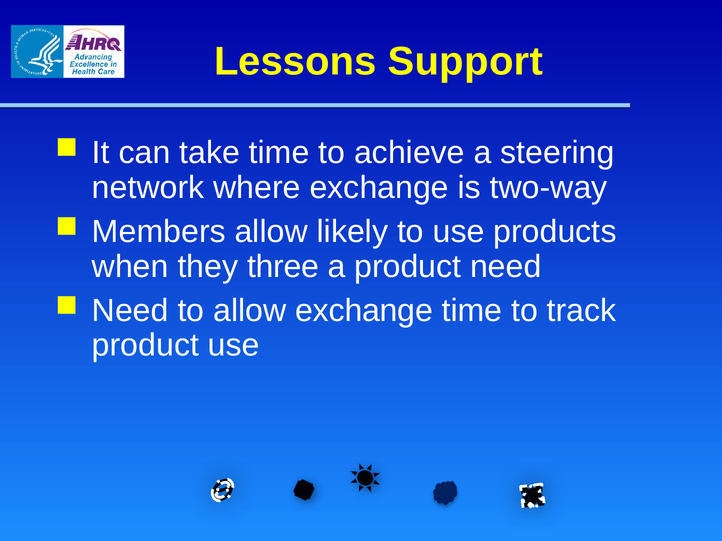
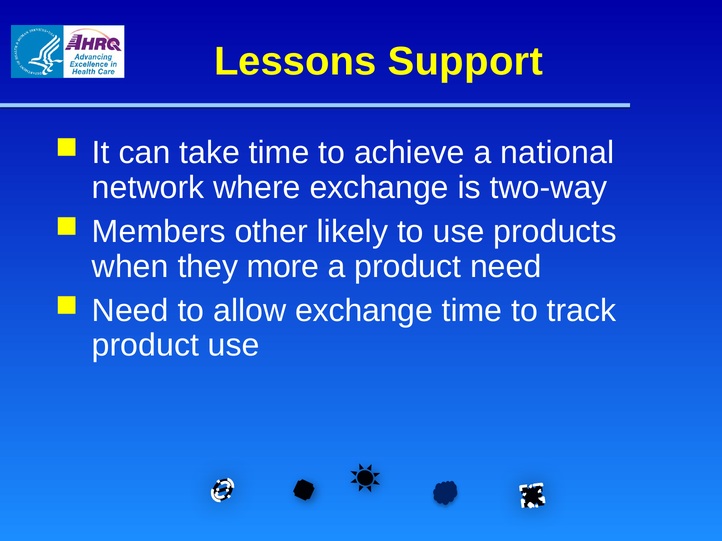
steering: steering -> national
Members allow: allow -> other
three: three -> more
